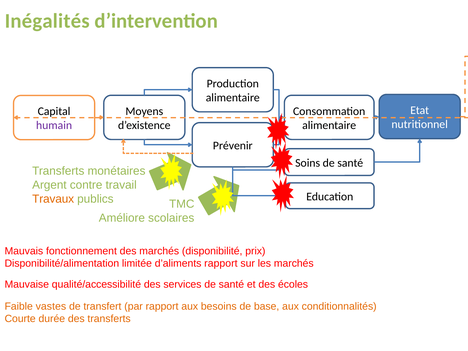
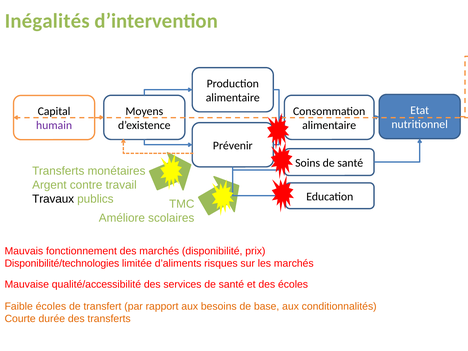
Travaux colour: orange -> black
Disponibilité/alimentation: Disponibilité/alimentation -> Disponibilité/technologies
d’aliments rapport: rapport -> risques
Faible vastes: vastes -> écoles
